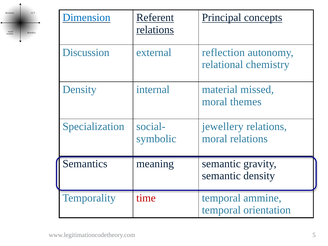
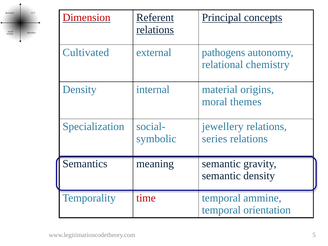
Dimension colour: blue -> red
Discussion: Discussion -> Cultivated
reflection: reflection -> pathogens
missed: missed -> origins
moral at (215, 139): moral -> series
